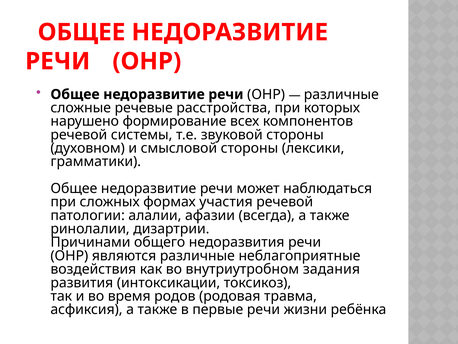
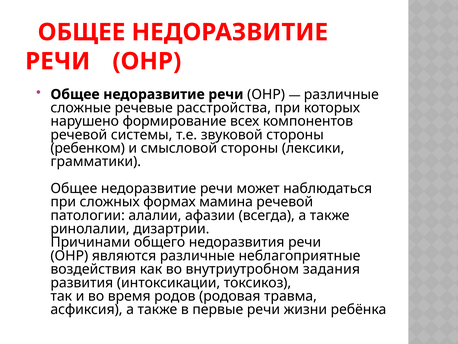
духовном: духовном -> ребенком
участия: участия -> мамина
